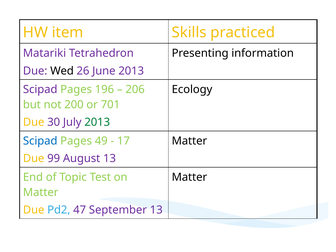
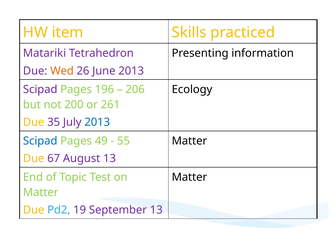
Wed colour: black -> orange
701: 701 -> 261
30: 30 -> 35
2013 at (97, 122) colour: green -> blue
17: 17 -> 55
99: 99 -> 67
47: 47 -> 19
